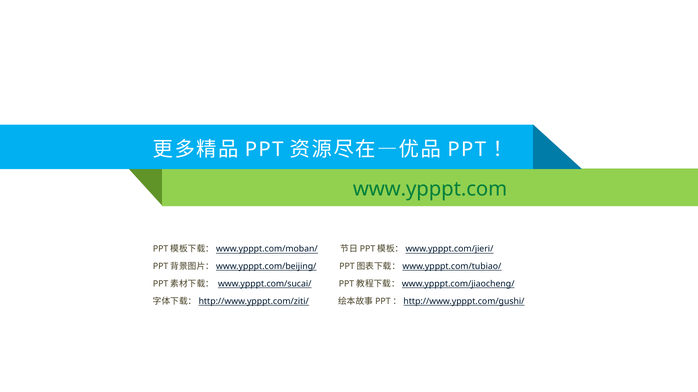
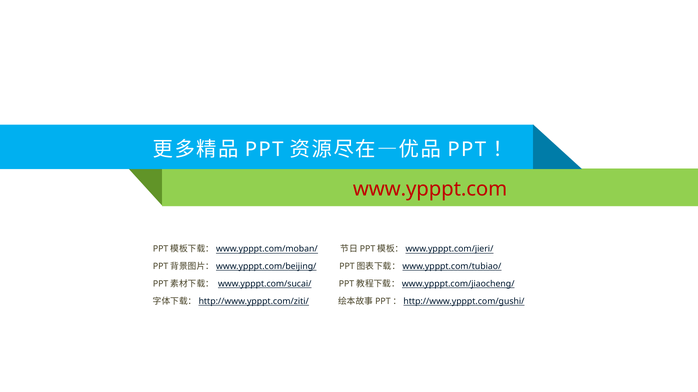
www.ypppt.com colour: green -> red
